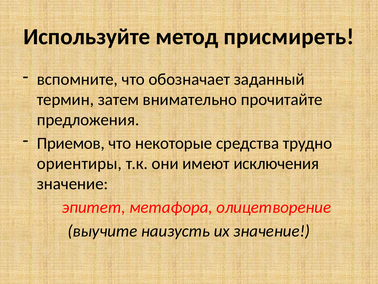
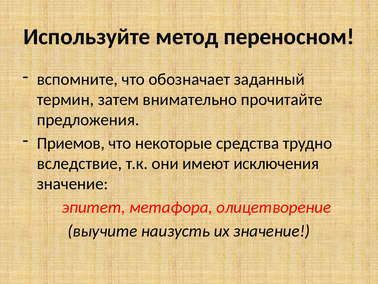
присмиреть: присмиреть -> переносном
ориентиры: ориентиры -> вследствие
